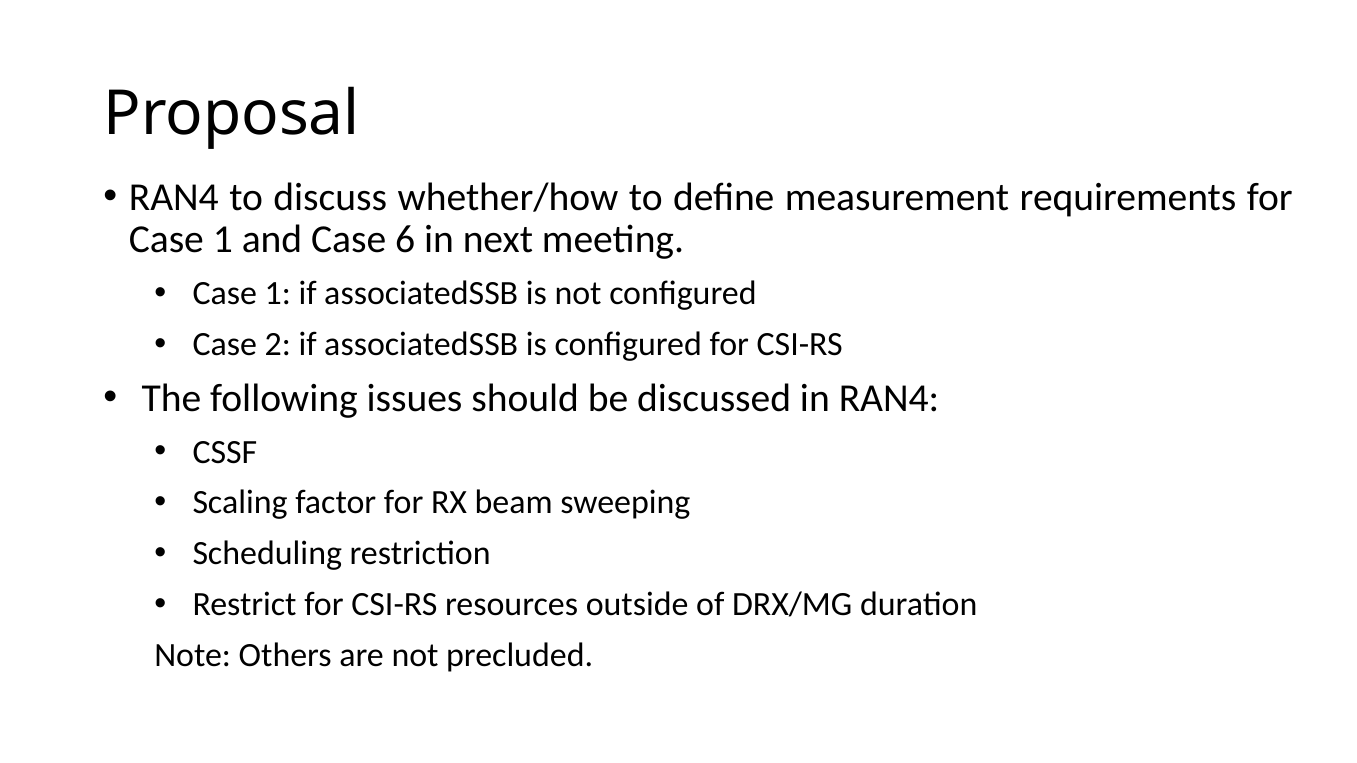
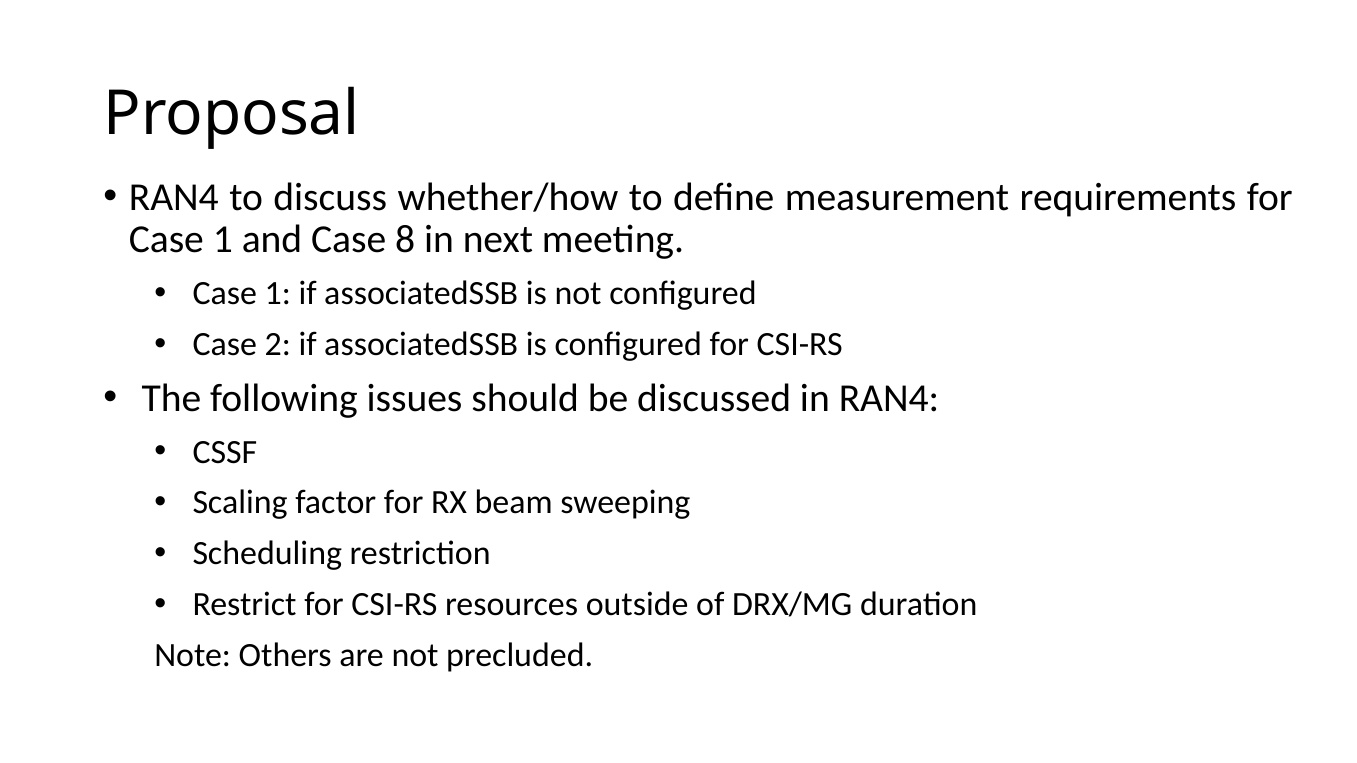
6: 6 -> 8
